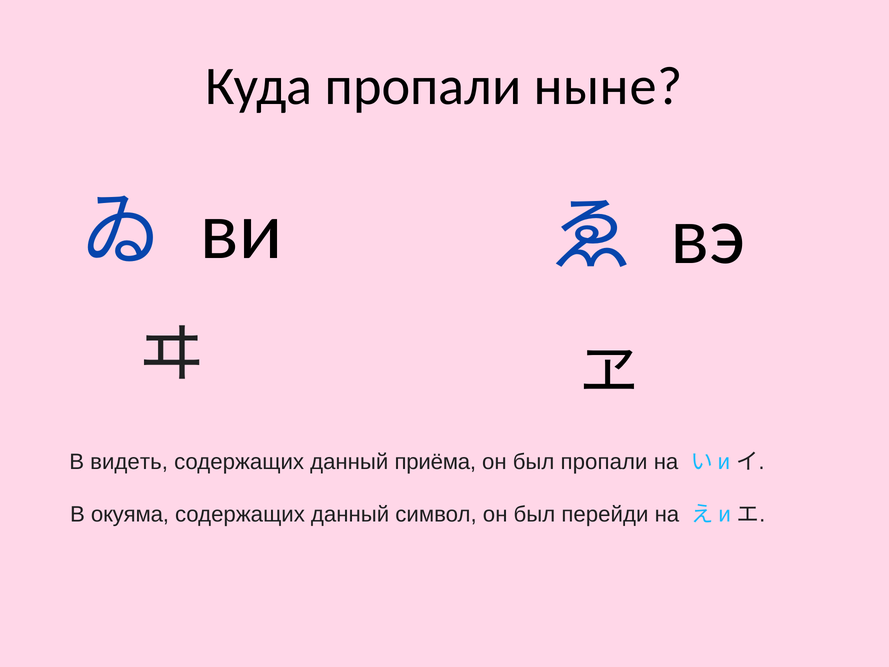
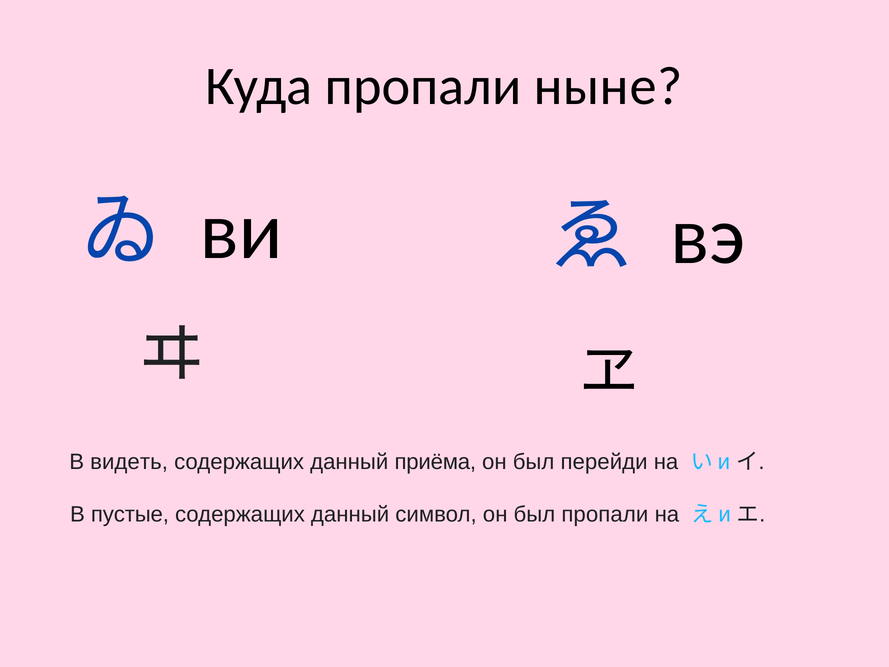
был пропали: пропали -> перейди
окуяма: окуяма -> пустые
был перейди: перейди -> пропали
